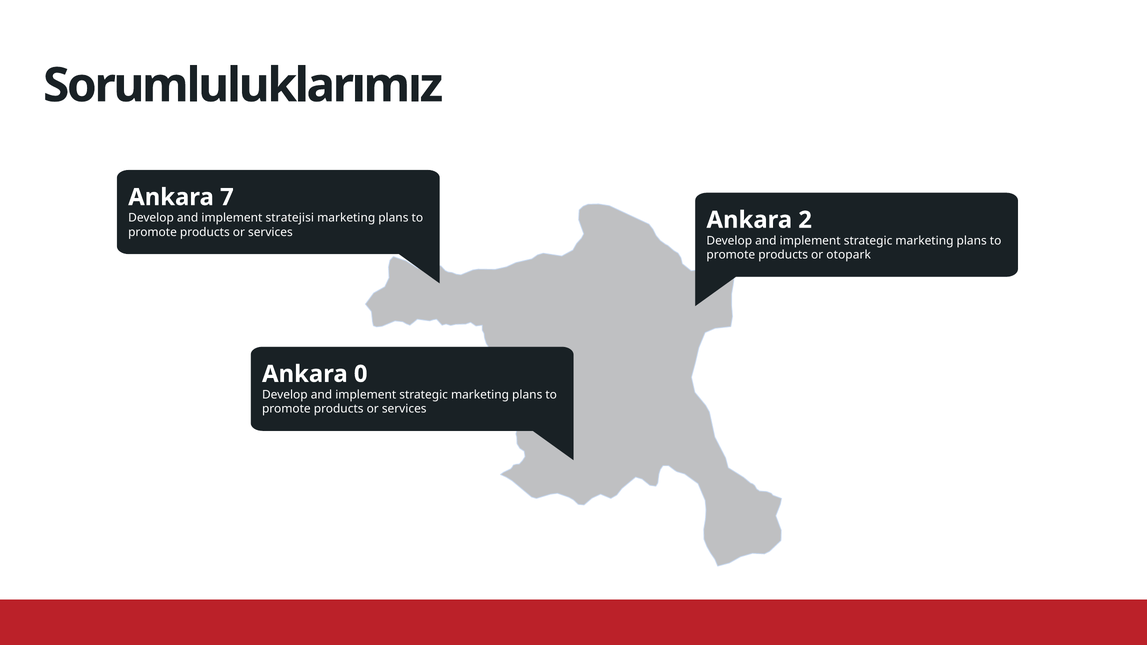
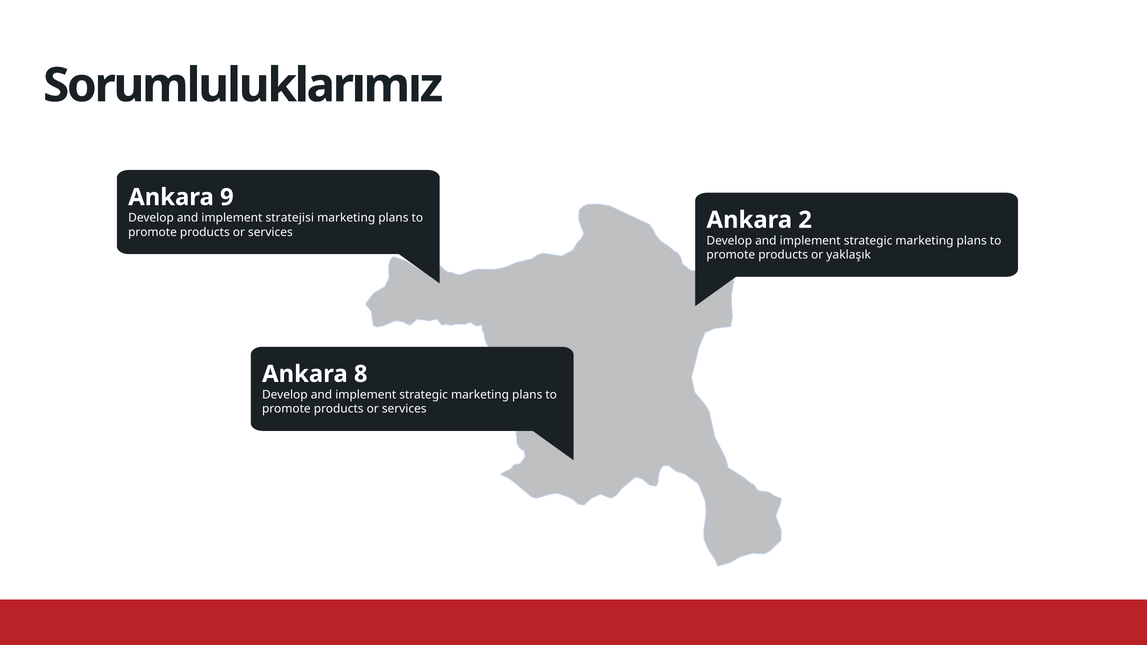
7: 7 -> 9
otopark: otopark -> yaklaşık
0: 0 -> 8
